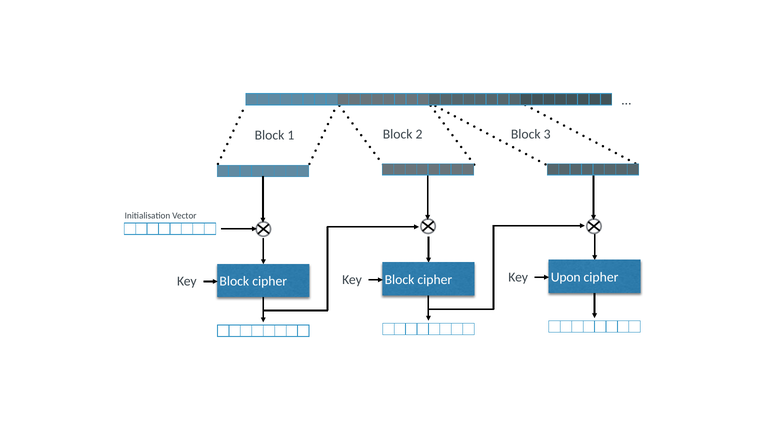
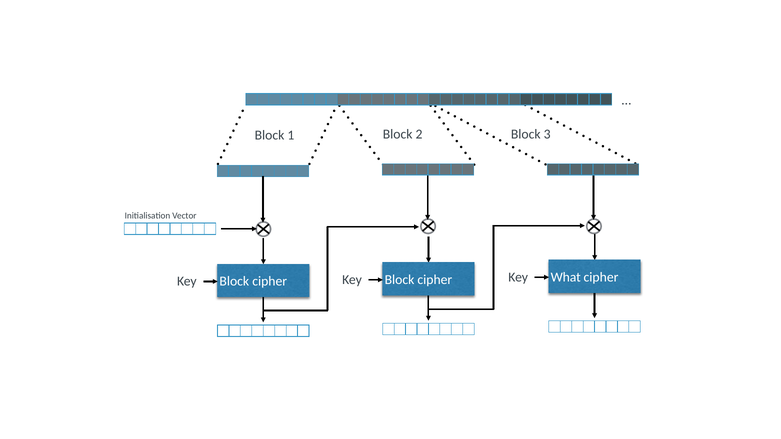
Upon: Upon -> What
